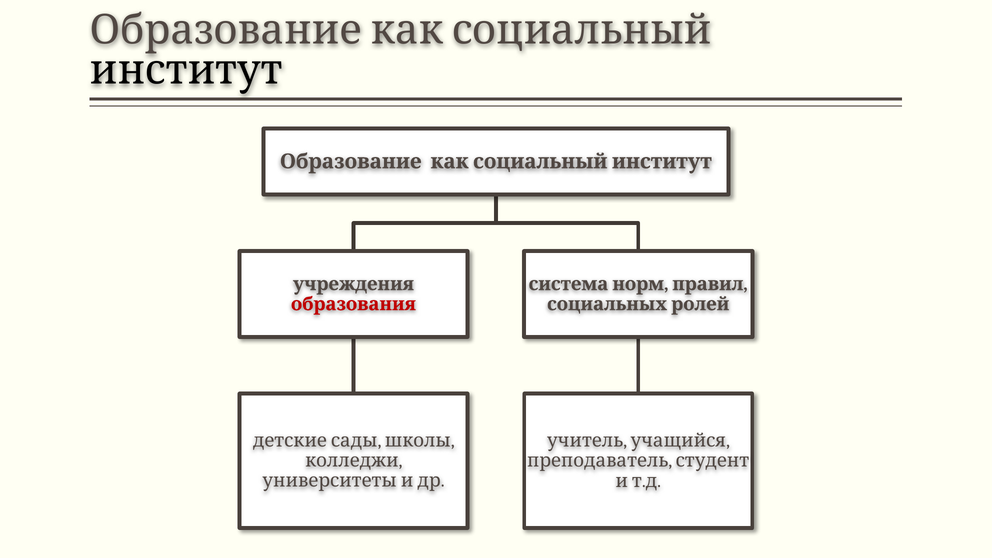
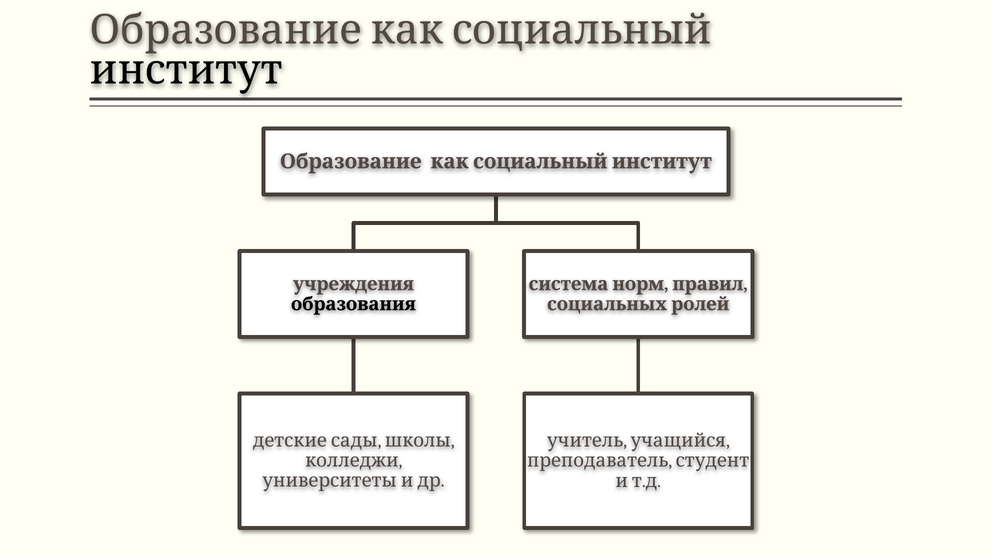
образования colour: red -> black
